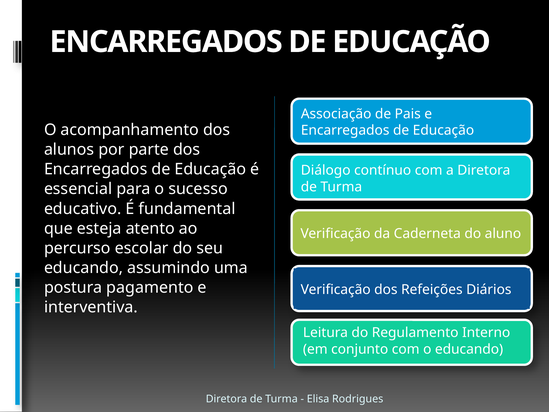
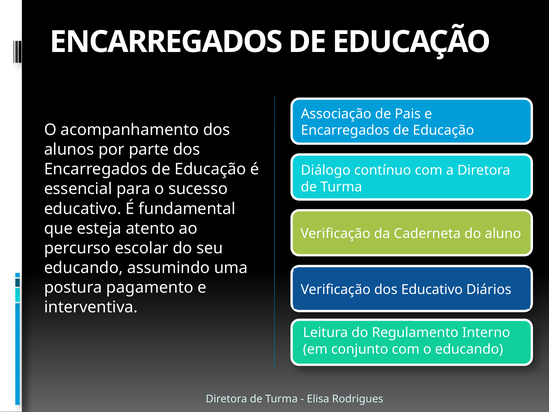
dos Refeições: Refeições -> Educativo
